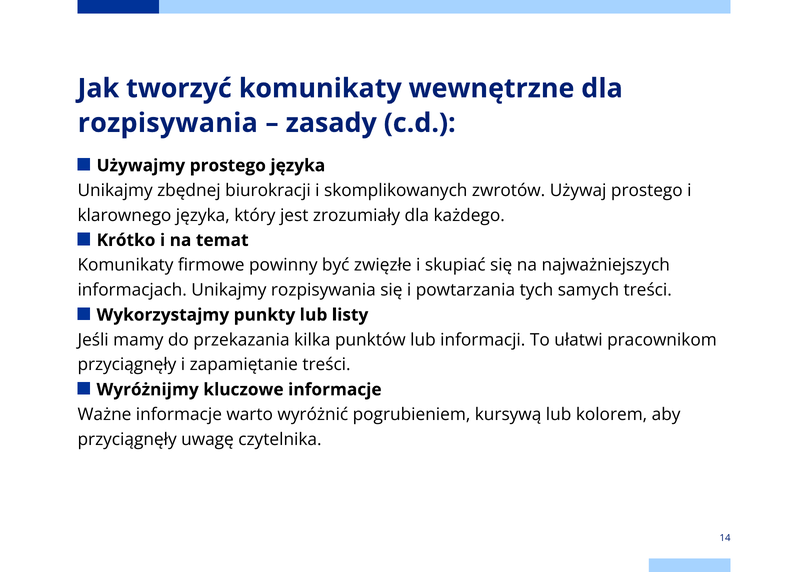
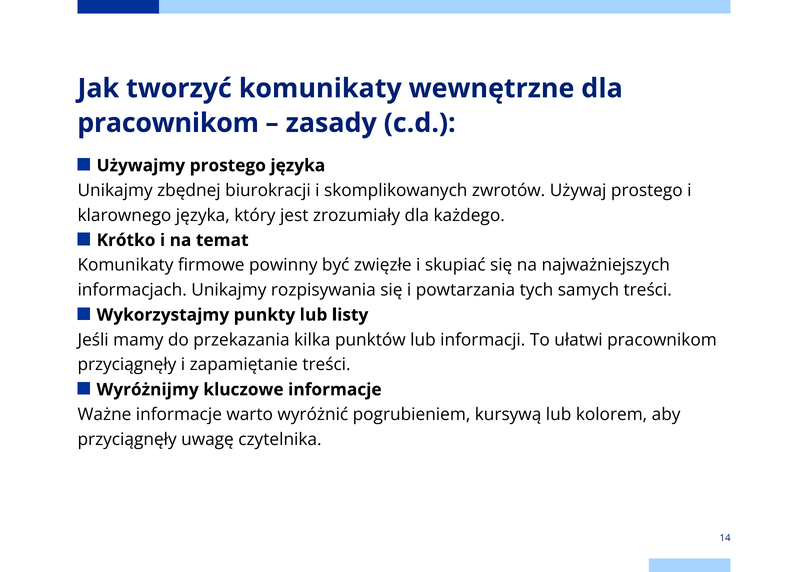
rozpisywania at (168, 123): rozpisywania -> pracownikom
